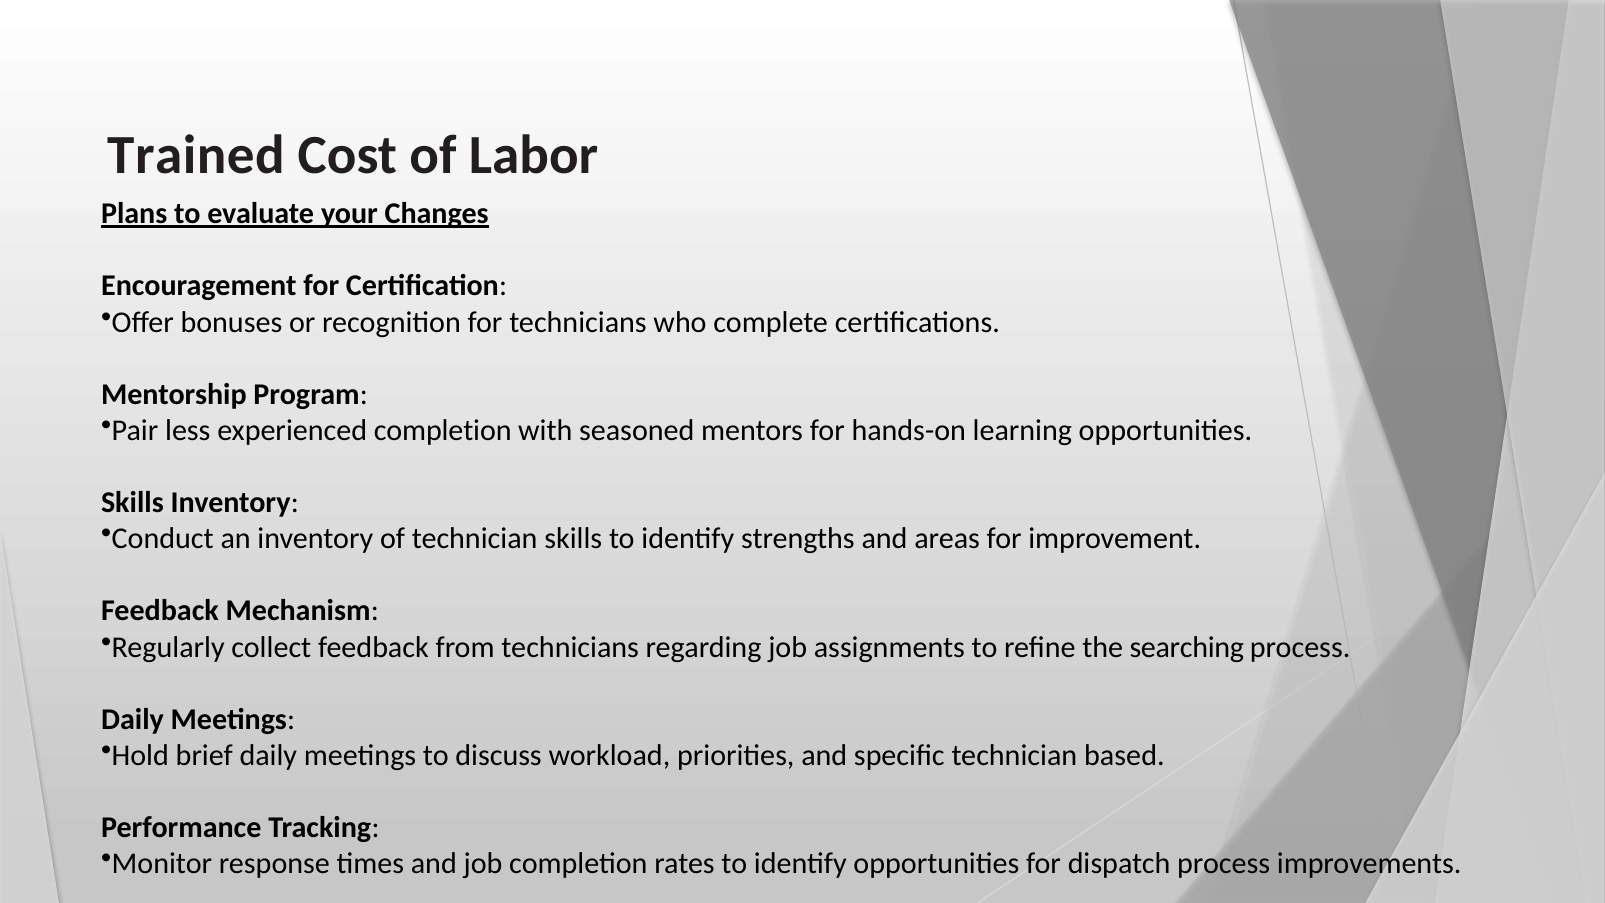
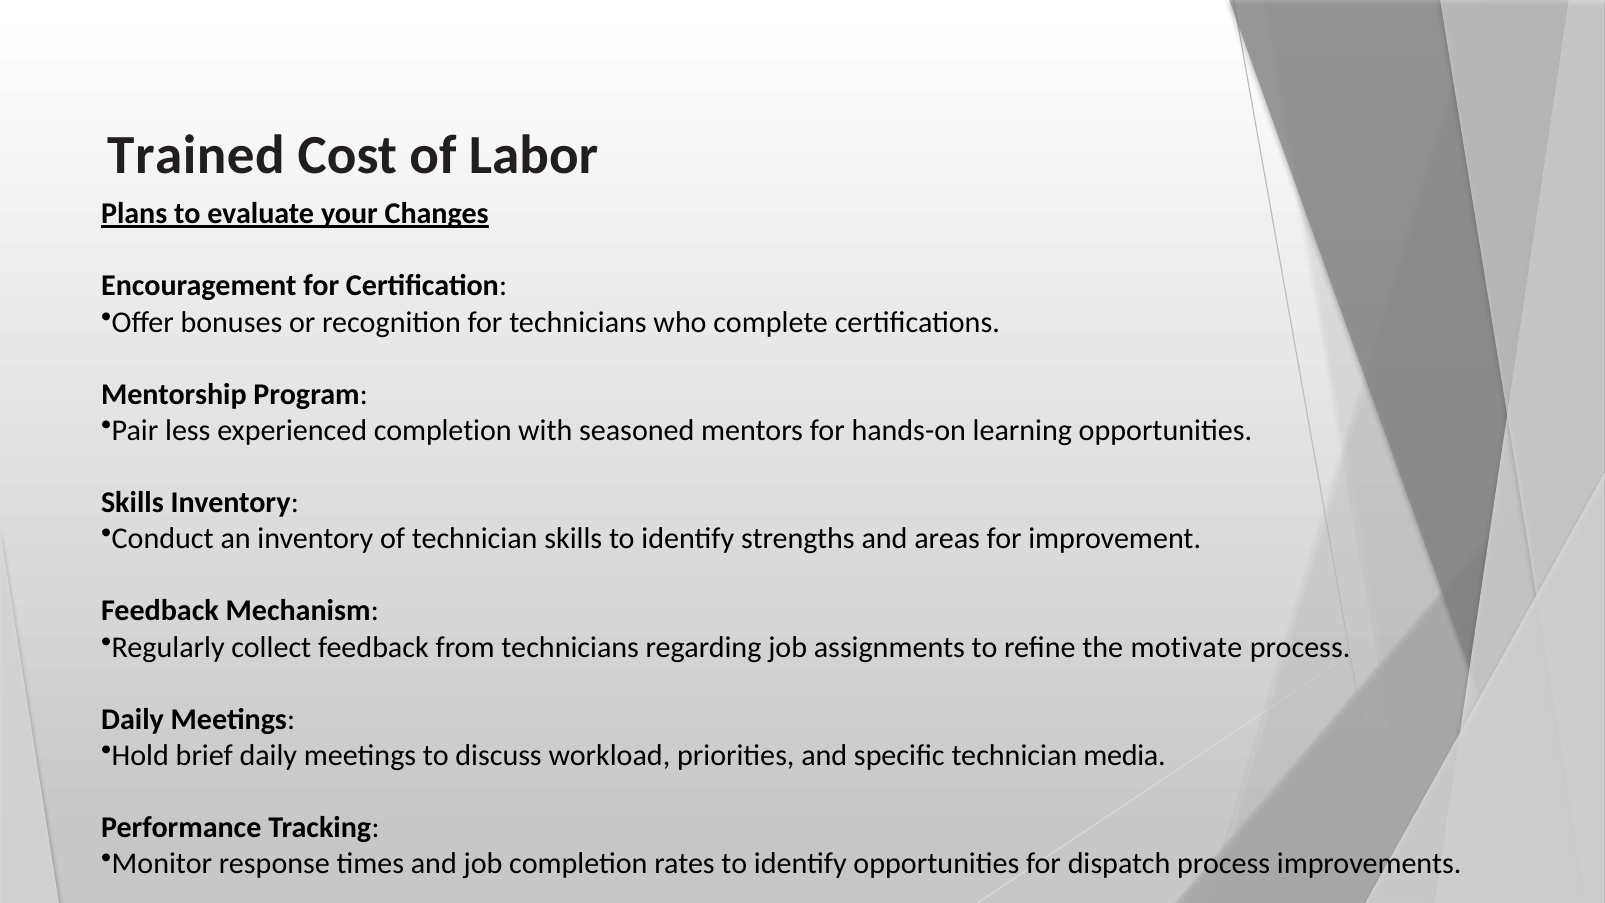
searching: searching -> motivate
based: based -> media
